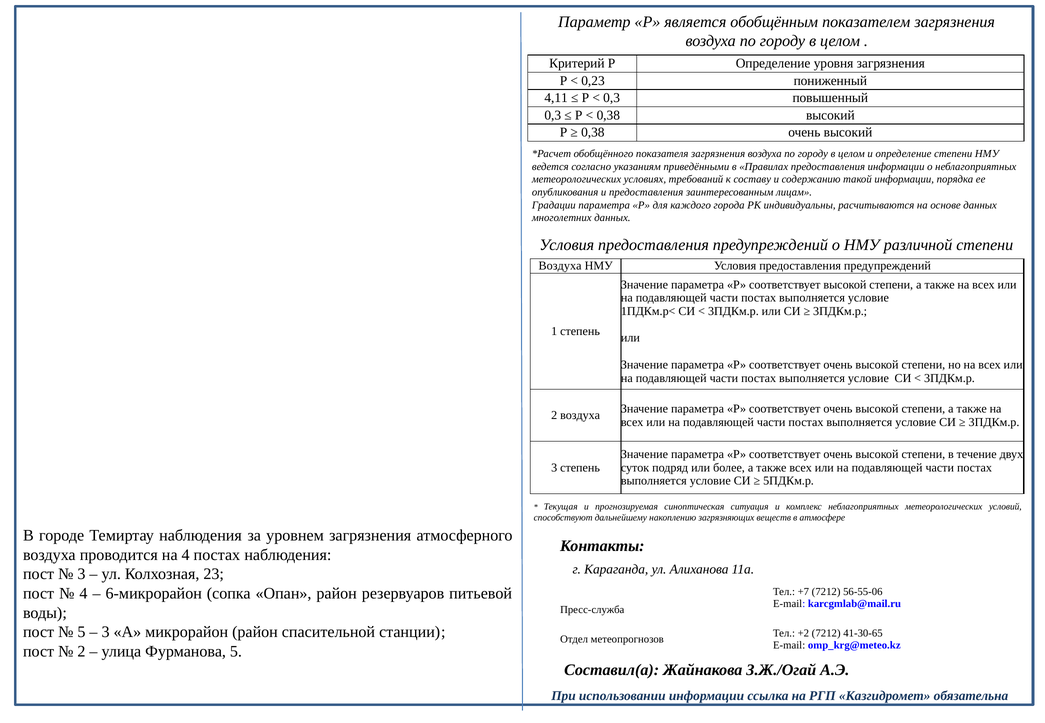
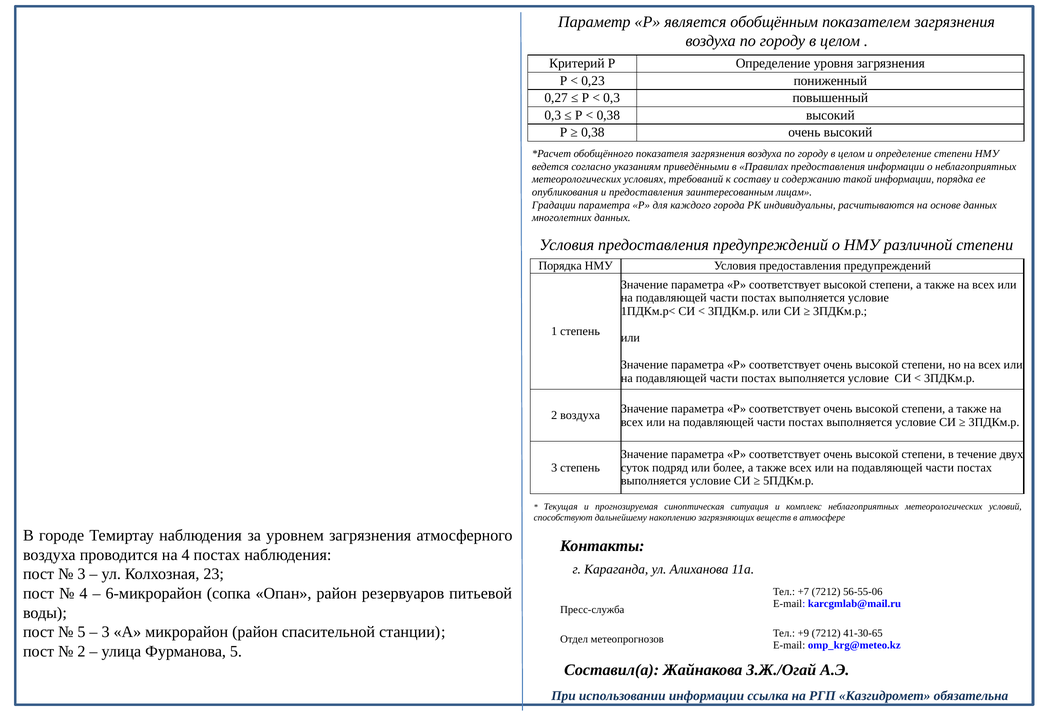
4,11: 4,11 -> 0,27
Воздуха at (560, 266): Воздуха -> Порядка
+2: +2 -> +9
